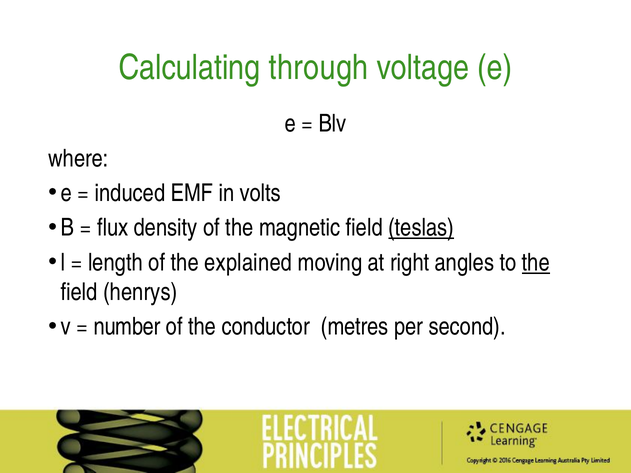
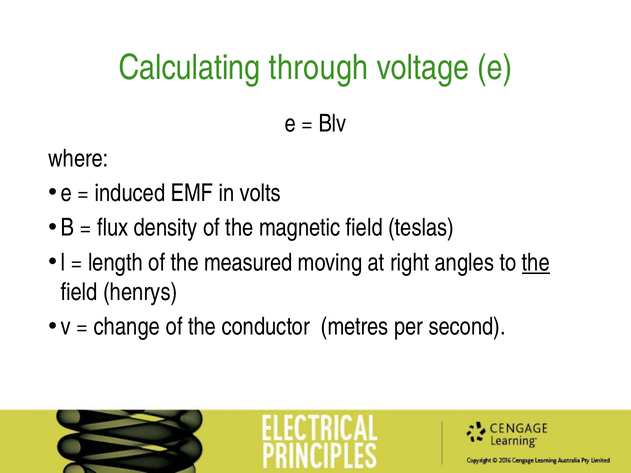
teslas underline: present -> none
explained: explained -> measured
number: number -> change
